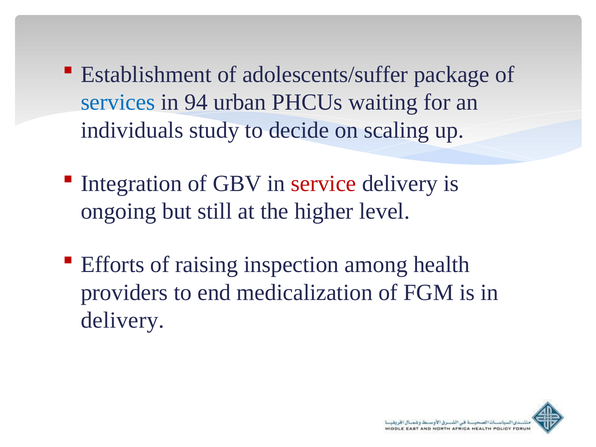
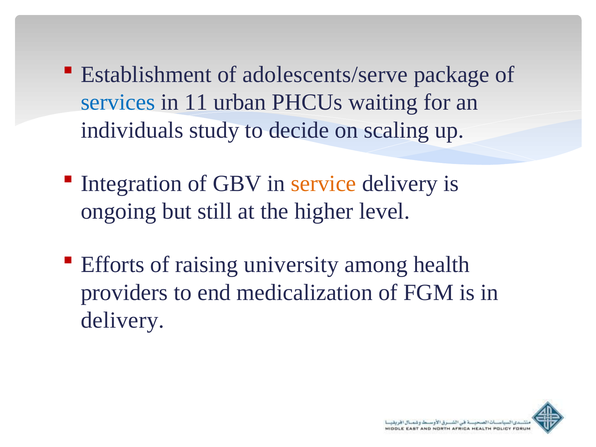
adolescents/suffer: adolescents/suffer -> adolescents/serve
94: 94 -> 11
service colour: red -> orange
inspection: inspection -> university
